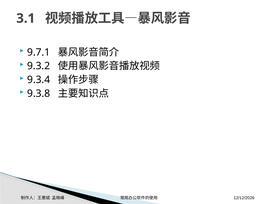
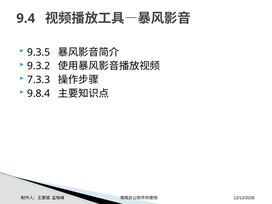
3.1: 3.1 -> 9.4
9.7.1: 9.7.1 -> 9.3.5
9.3.4: 9.3.4 -> 7.3.3
9.3.8: 9.3.8 -> 9.8.4
